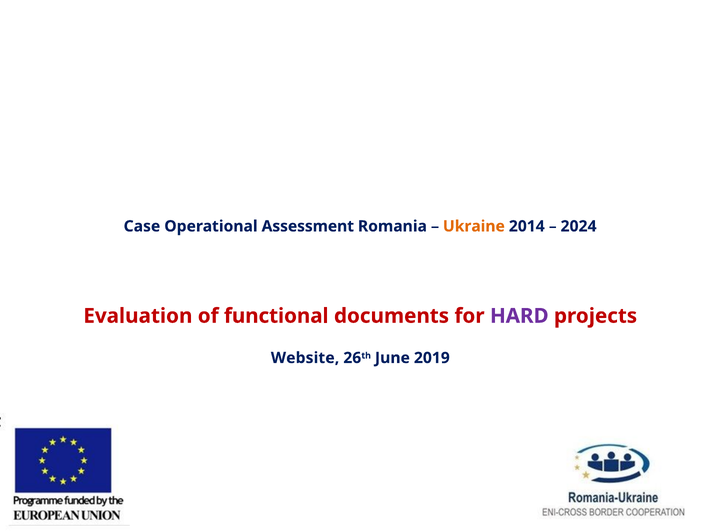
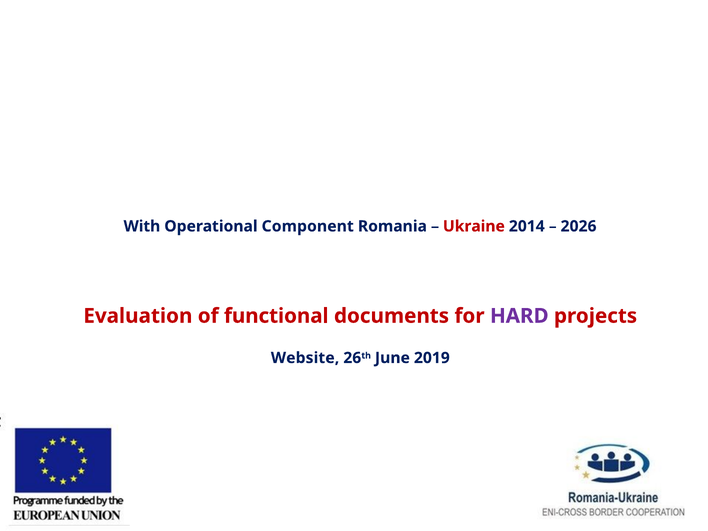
Case: Case -> With
Assessment: Assessment -> Component
Ukraine colour: orange -> red
2024: 2024 -> 2026
